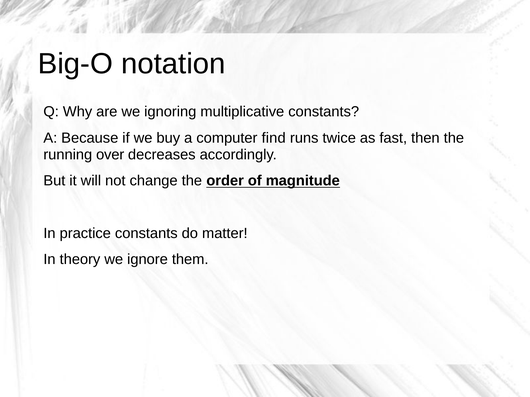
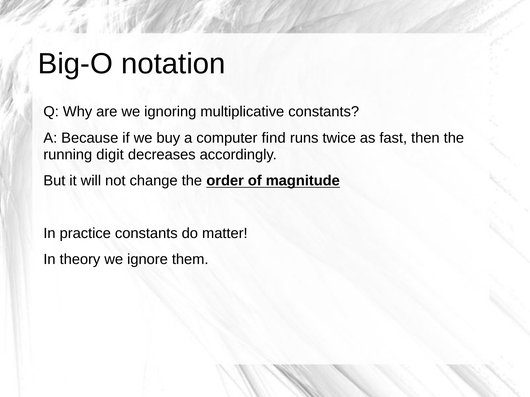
over: over -> digit
